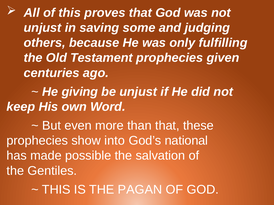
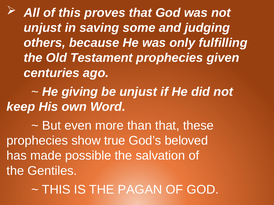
into: into -> true
national: national -> beloved
